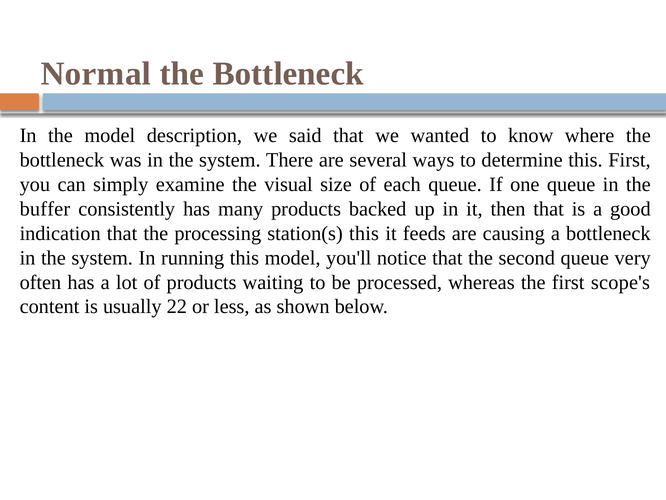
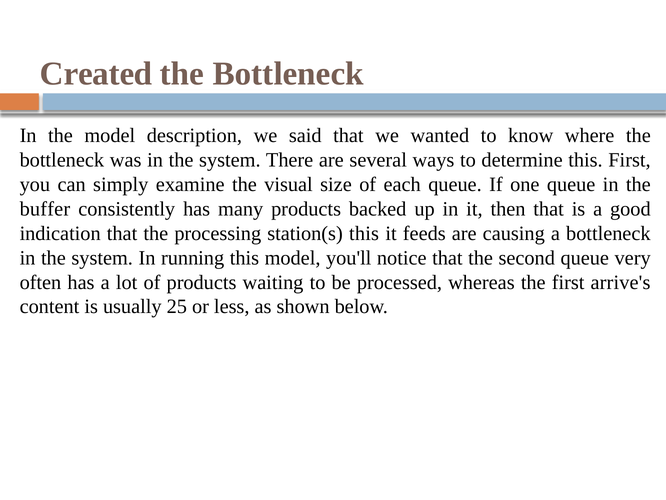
Normal: Normal -> Created
scope's: scope's -> arrive's
22: 22 -> 25
